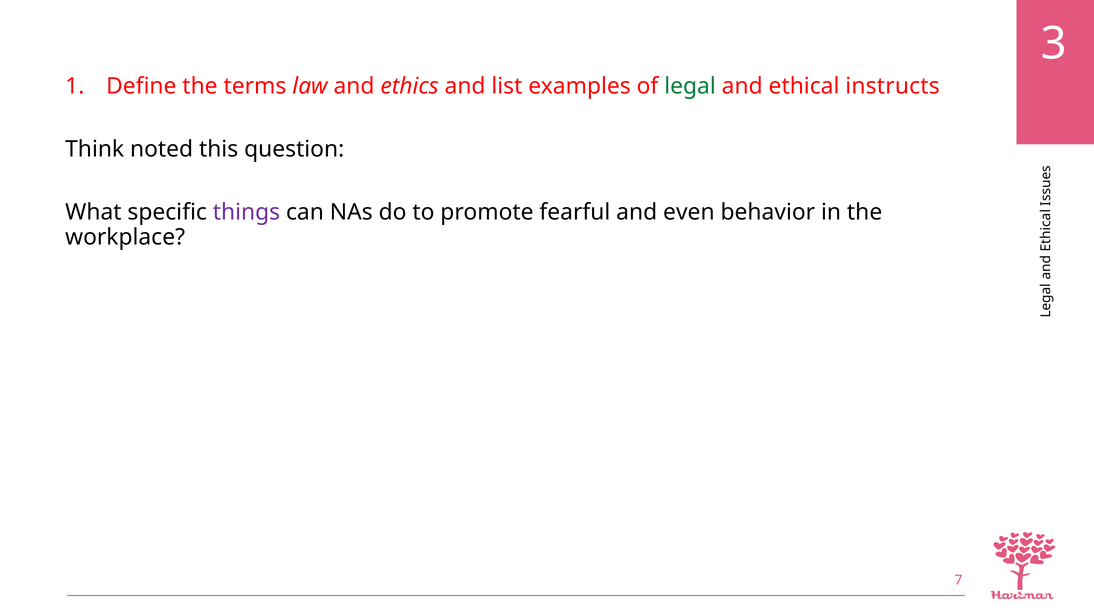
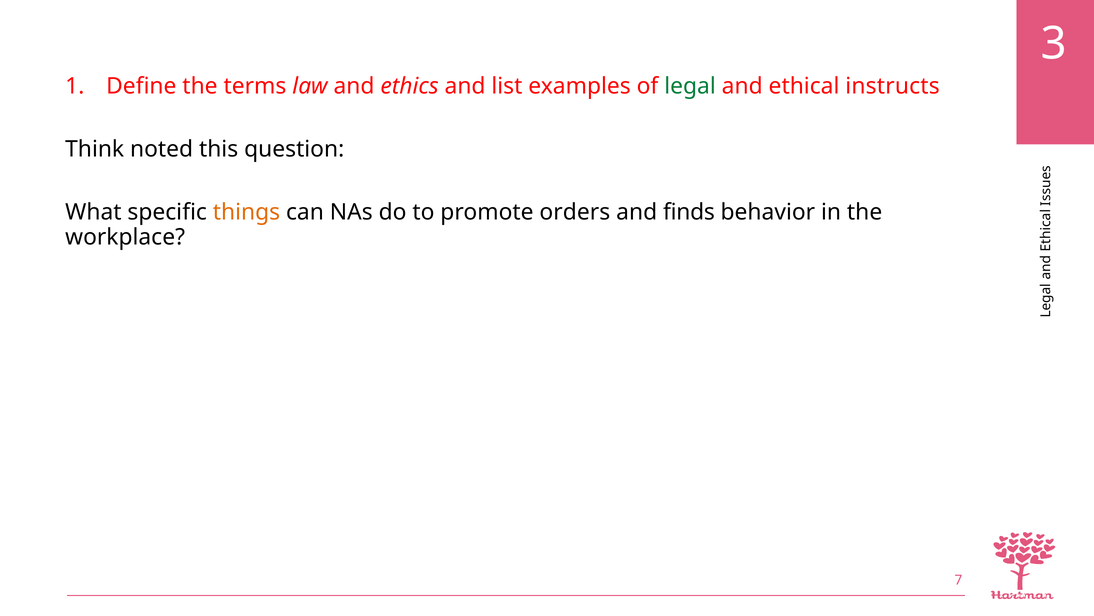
things colour: purple -> orange
fearful: fearful -> orders
even: even -> finds
